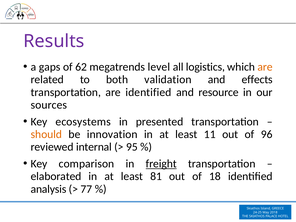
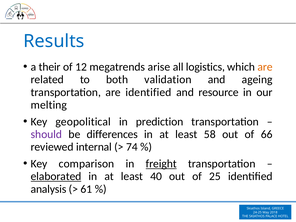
Results colour: purple -> blue
gaps: gaps -> their
62: 62 -> 12
level: level -> arise
effects: effects -> ageing
sources: sources -> melting
ecosystems: ecosystems -> geopolitical
presented: presented -> prediction
should colour: orange -> purple
innovation: innovation -> differences
11: 11 -> 58
96: 96 -> 66
95: 95 -> 74
elaborated underline: none -> present
81: 81 -> 40
18: 18 -> 25
77: 77 -> 61
